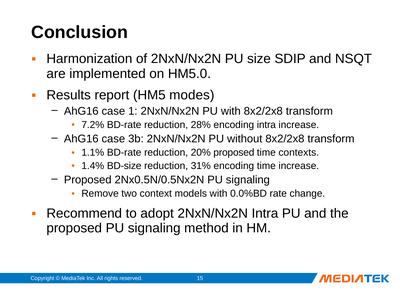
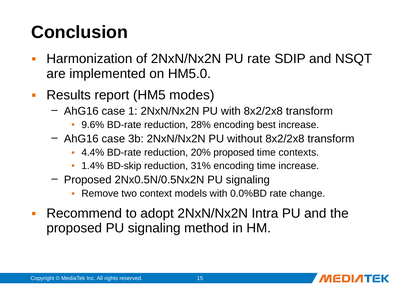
PU size: size -> rate
7.2%: 7.2% -> 9.6%
encoding intra: intra -> best
1.1%: 1.1% -> 4.4%
BD-size: BD-size -> BD-skip
